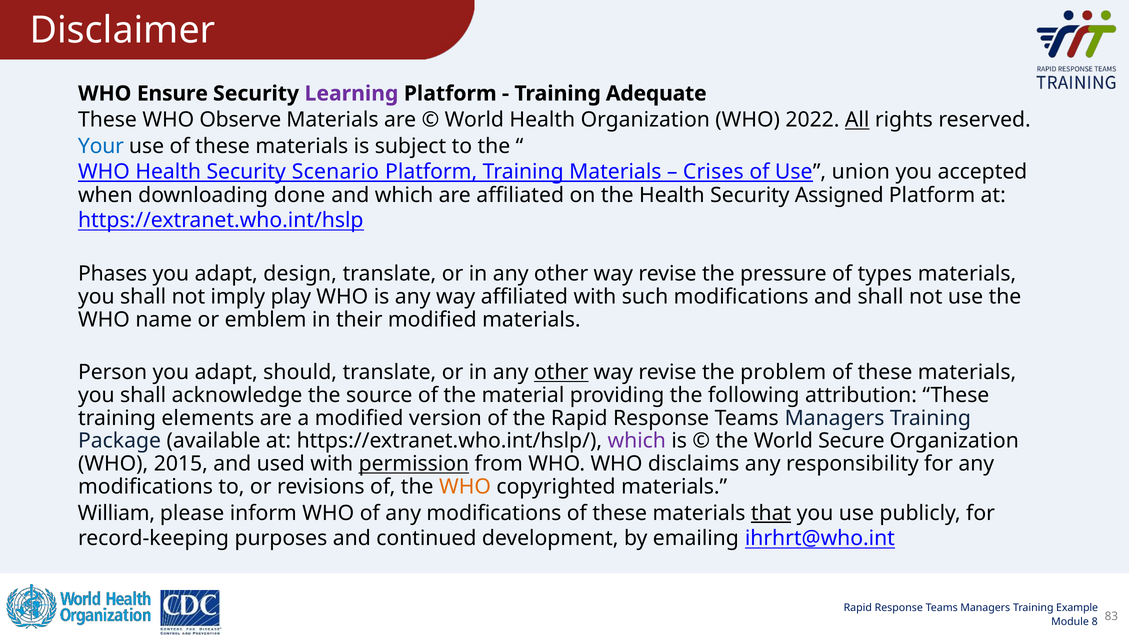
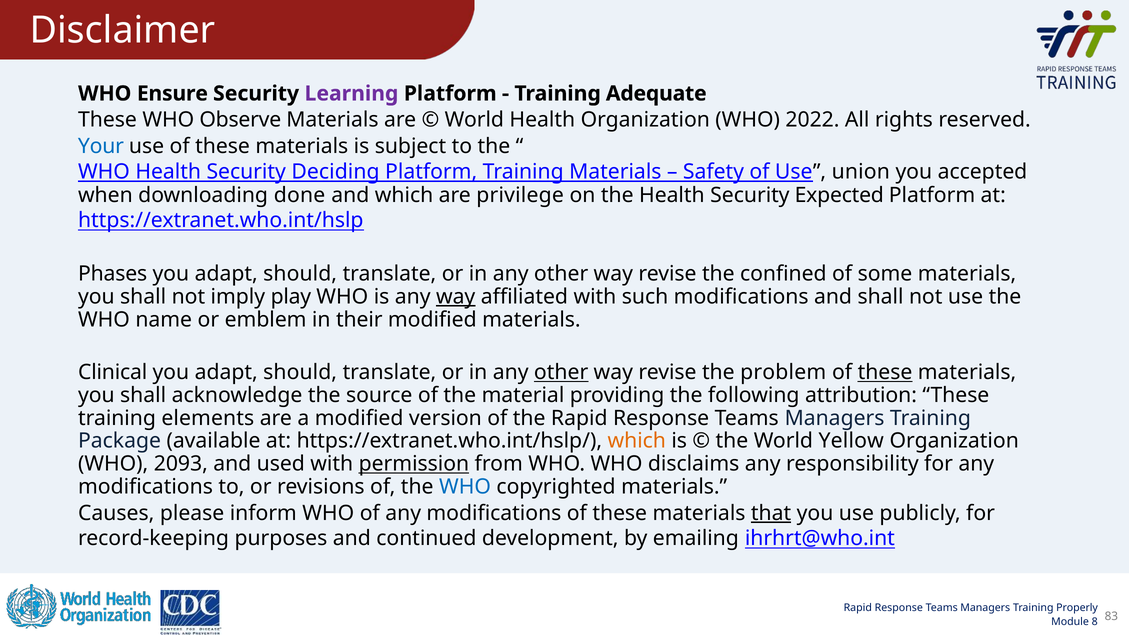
All underline: present -> none
Scenario: Scenario -> Deciding
Crises: Crises -> Safety
are affiliated: affiliated -> privilege
Assigned: Assigned -> Expected
design at (300, 274): design -> should
pressure: pressure -> confined
types: types -> some
way at (456, 297) underline: none -> present
Person: Person -> Clinical
these at (885, 372) underline: none -> present
which at (637, 441) colour: purple -> orange
Secure: Secure -> Yellow
2015: 2015 -> 2093
WHO at (465, 487) colour: orange -> blue
William: William -> Causes
Example: Example -> Properly
